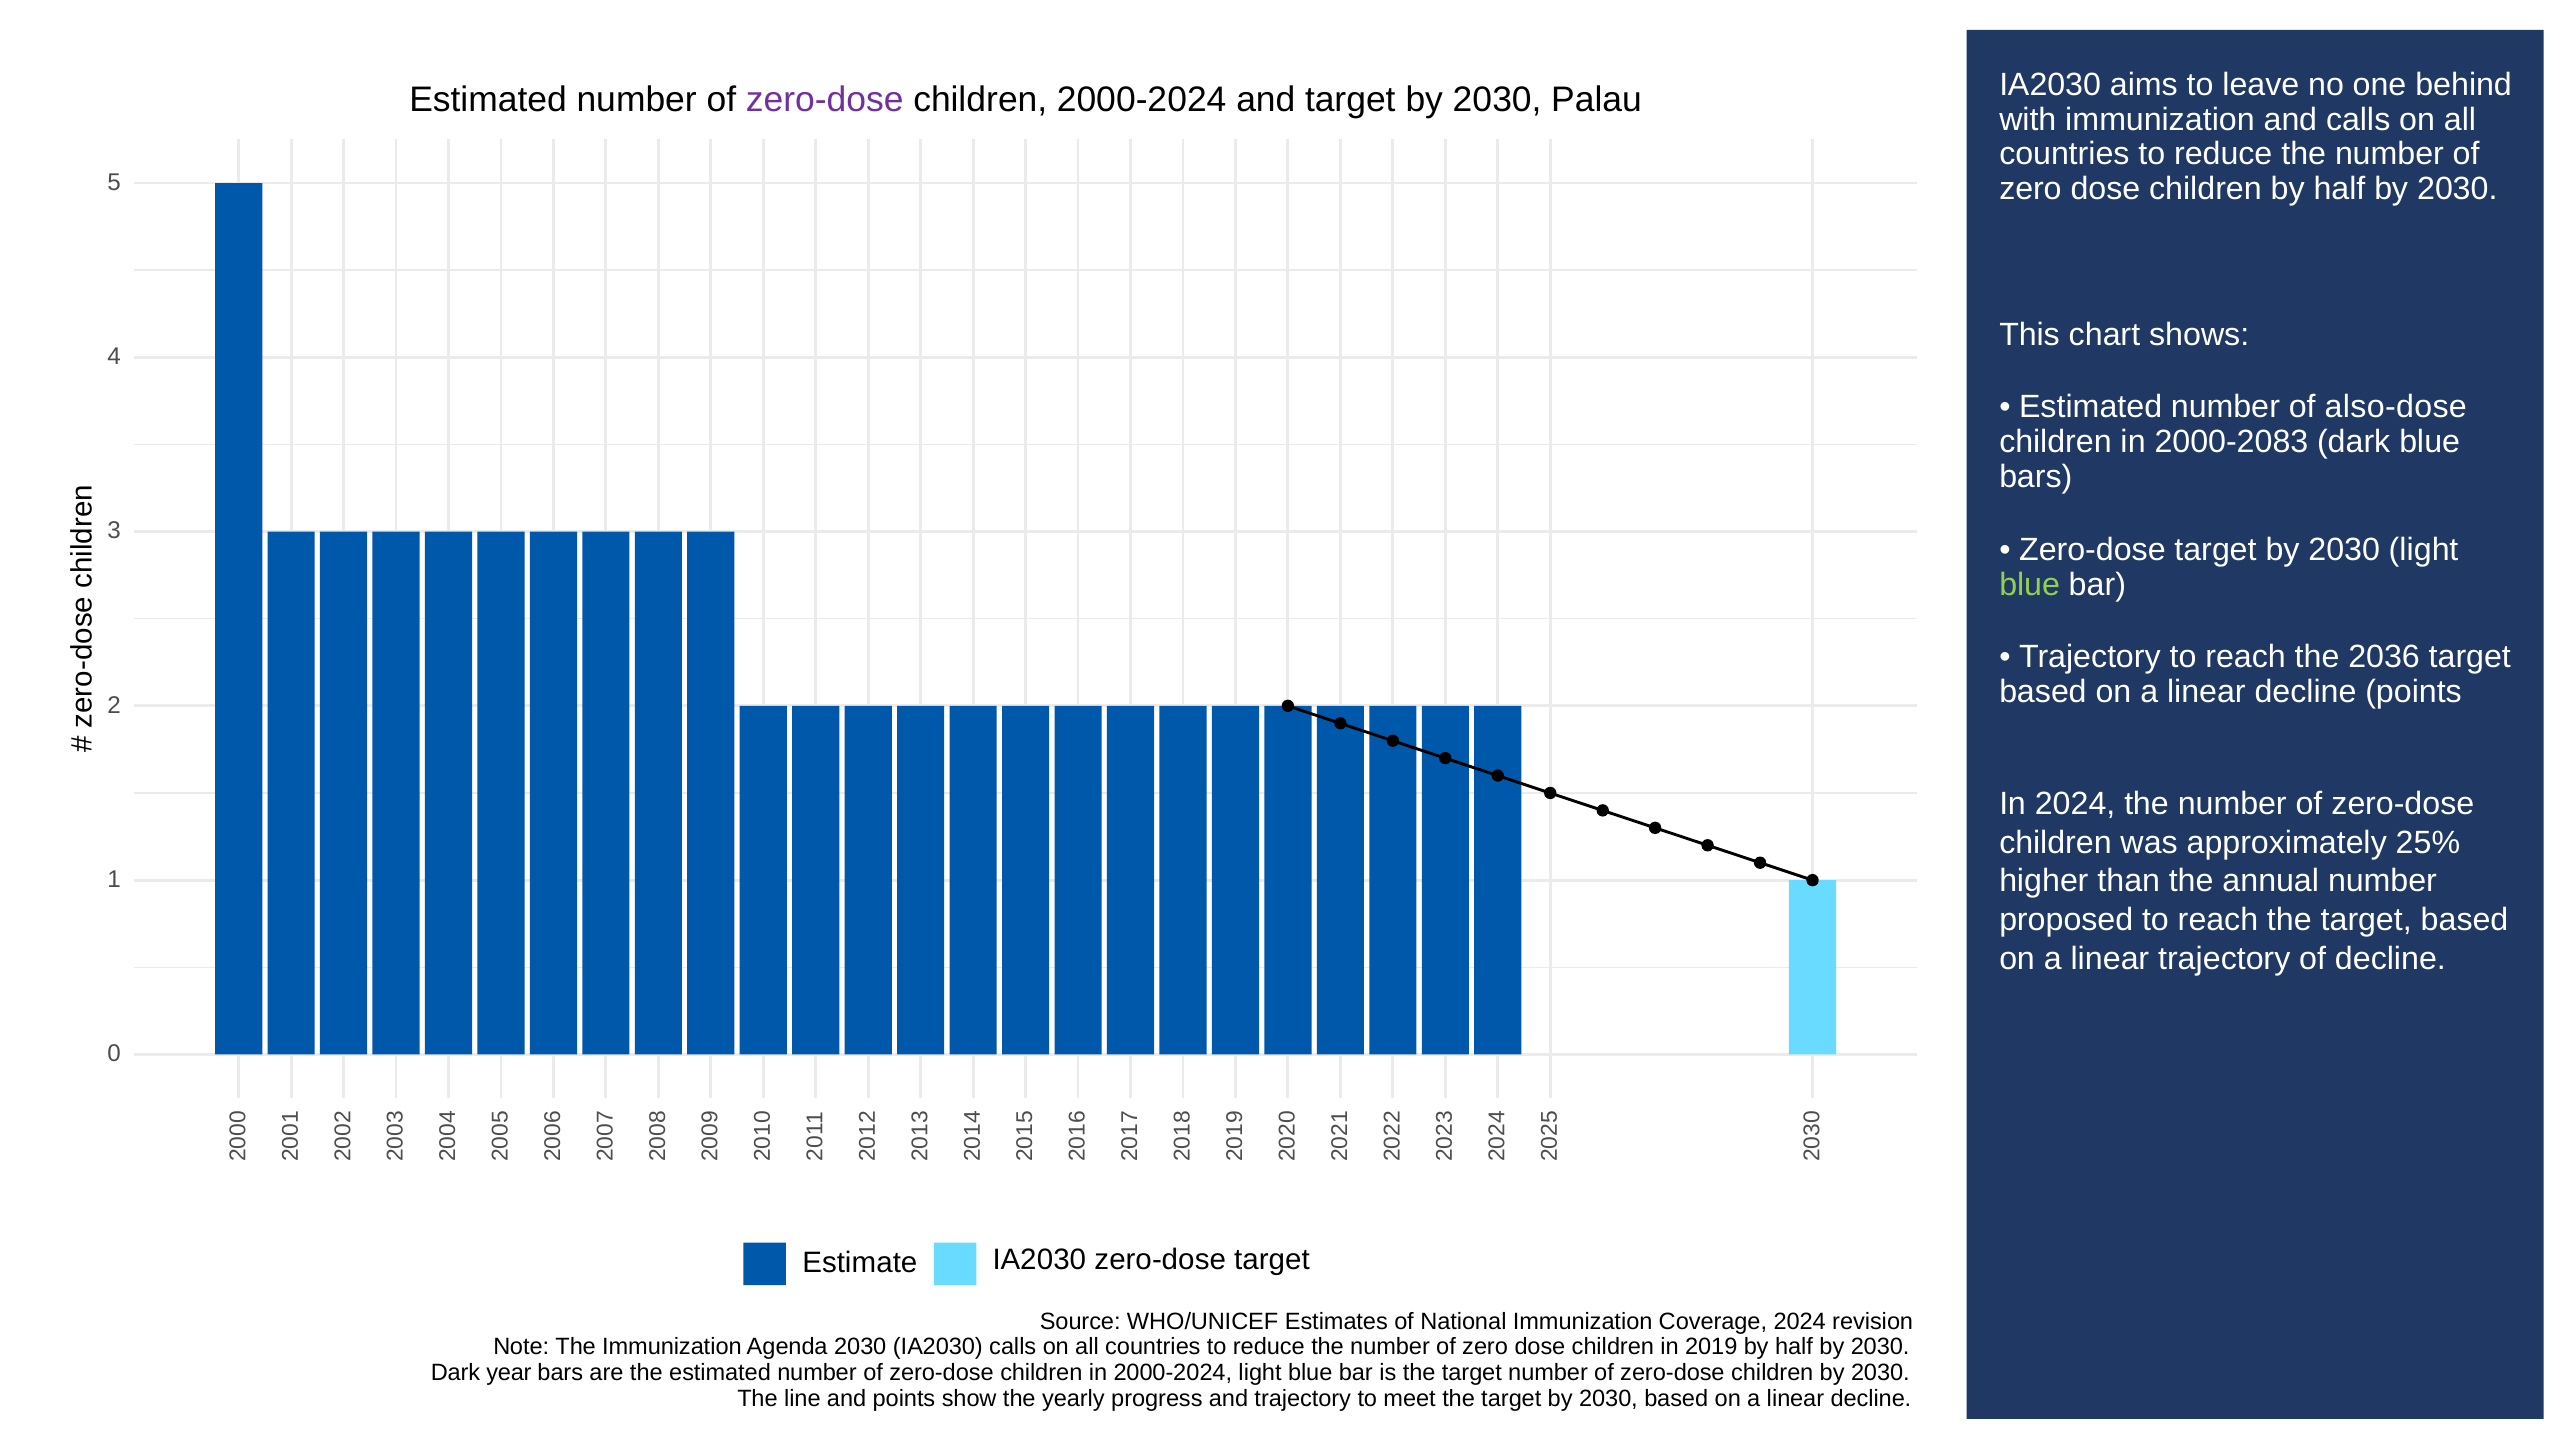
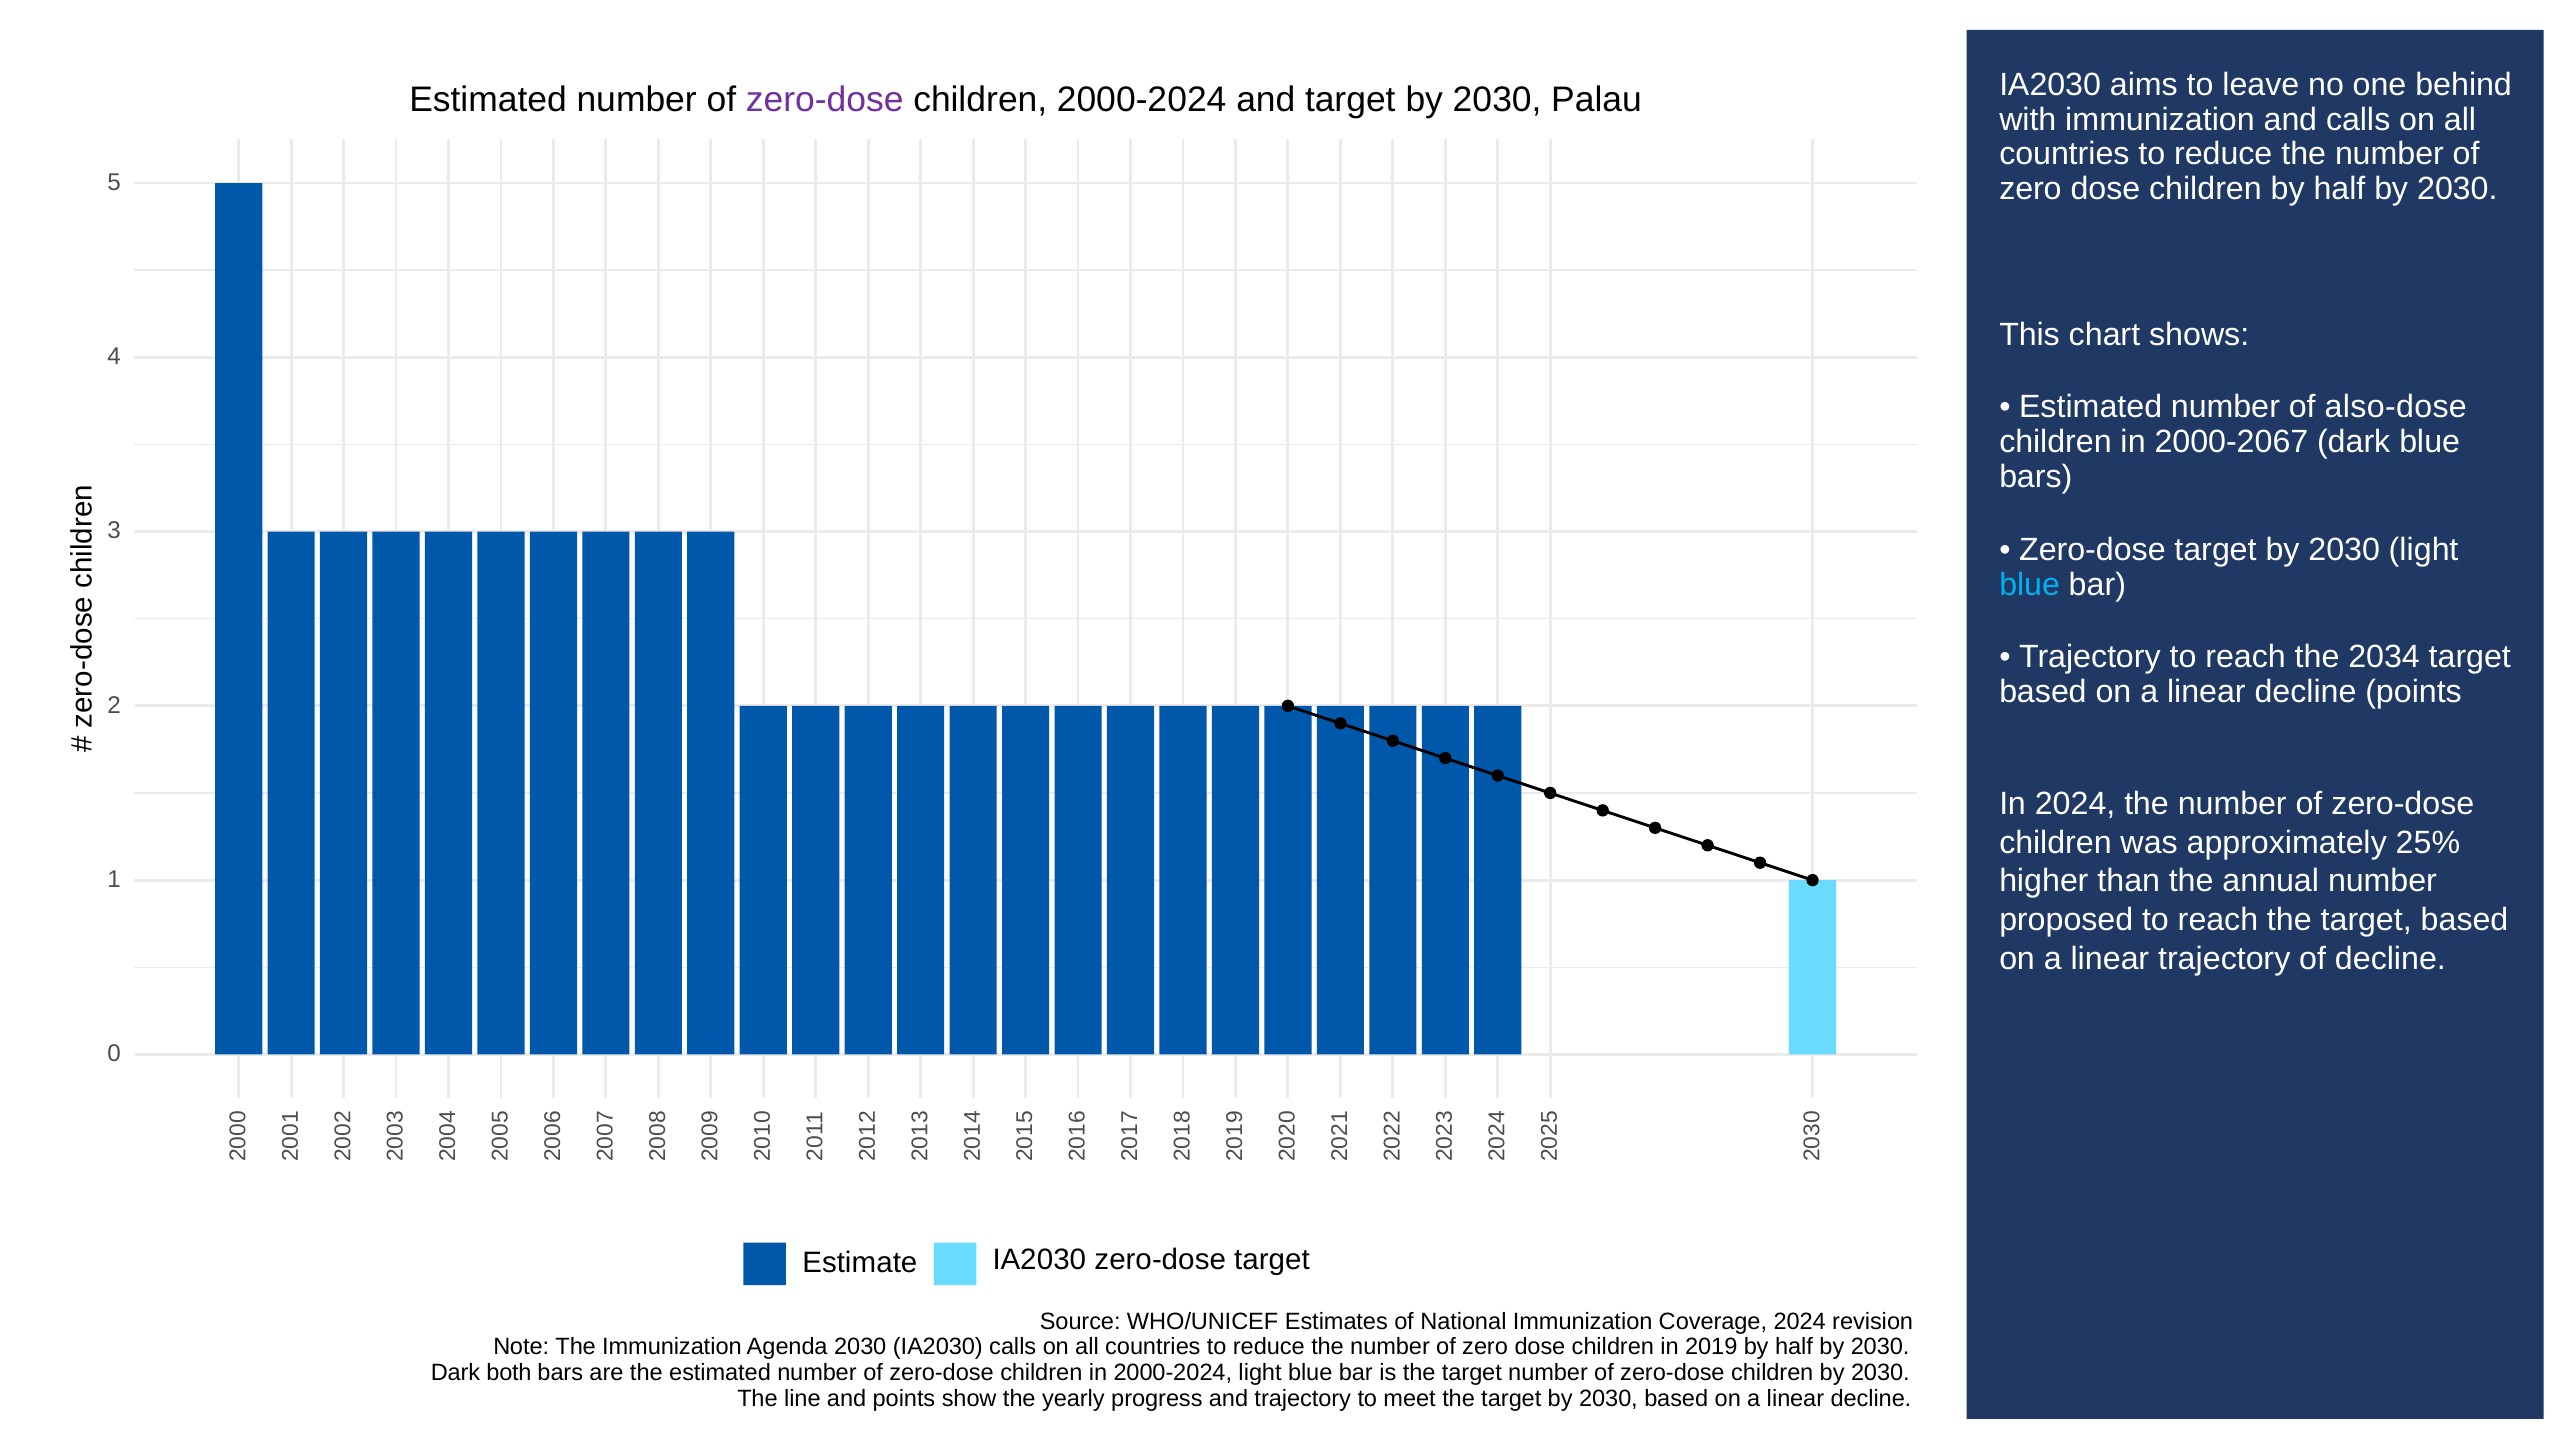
2000-2083: 2000-2083 -> 2000-2067
blue at (2030, 584) colour: light green -> light blue
2036: 2036 -> 2034
year: year -> both
